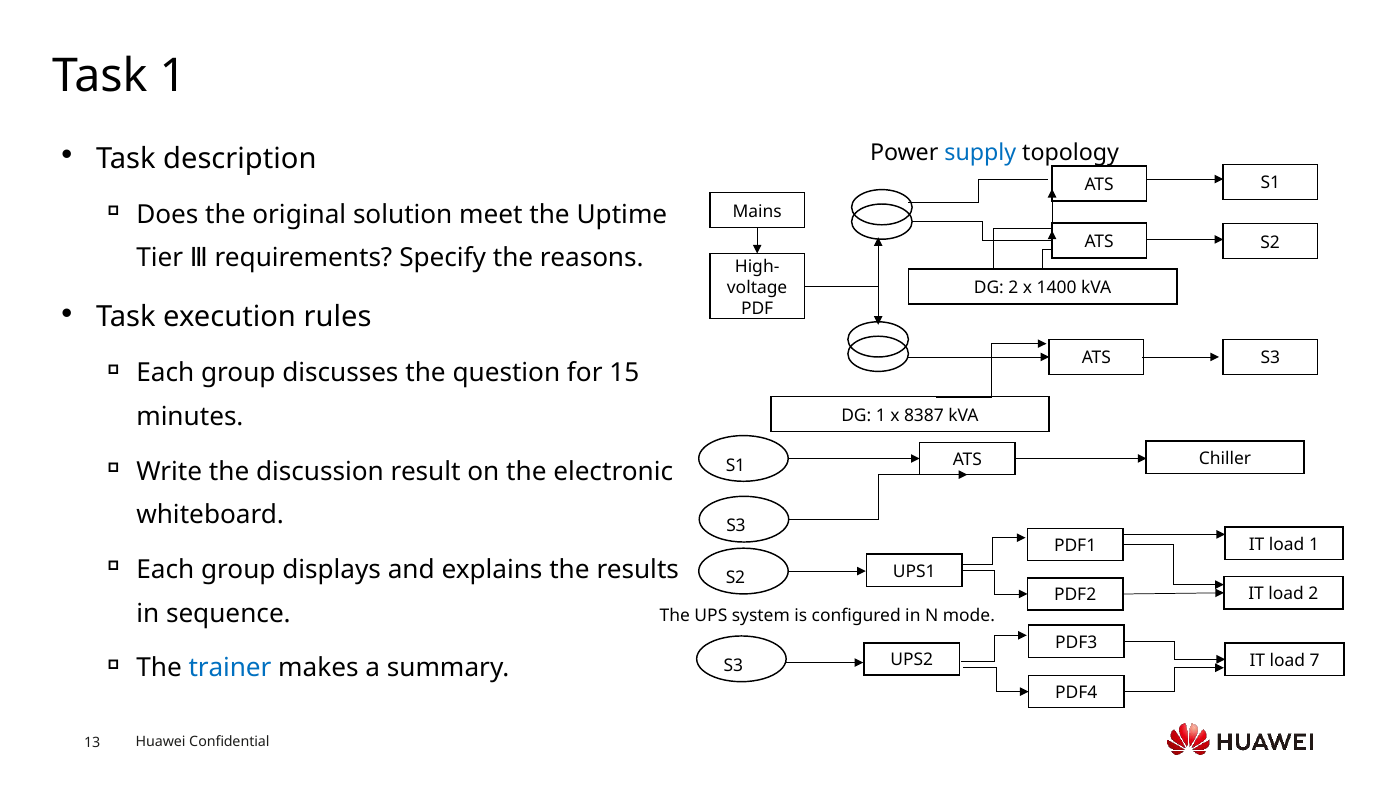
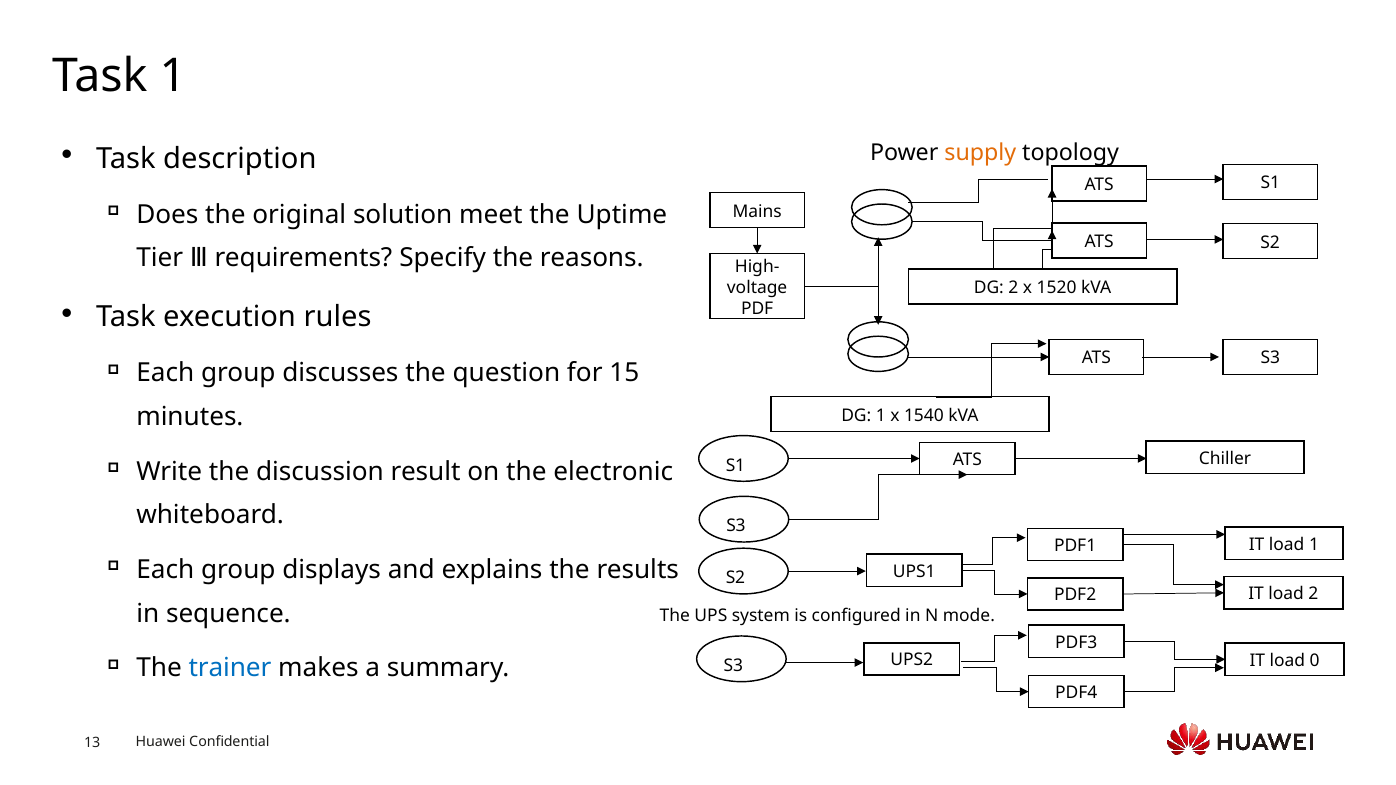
supply colour: blue -> orange
1400: 1400 -> 1520
8387: 8387 -> 1540
7: 7 -> 0
